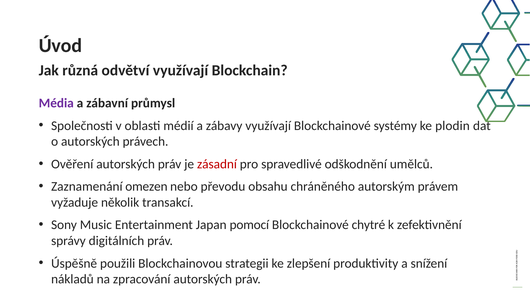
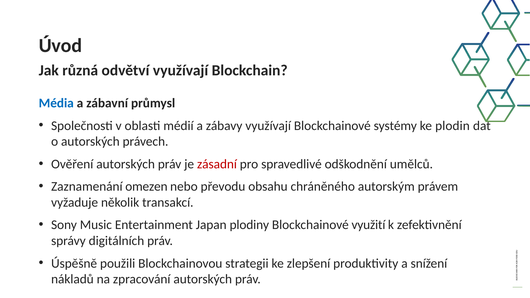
Média colour: purple -> blue
pomocí: pomocí -> plodiny
chytré: chytré -> využití
